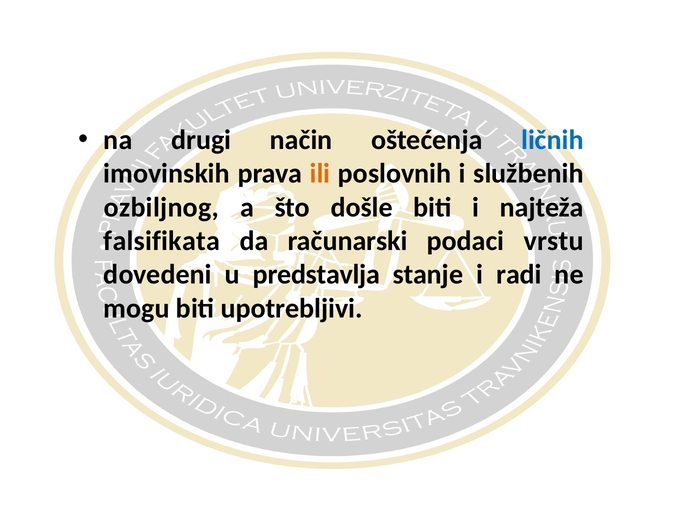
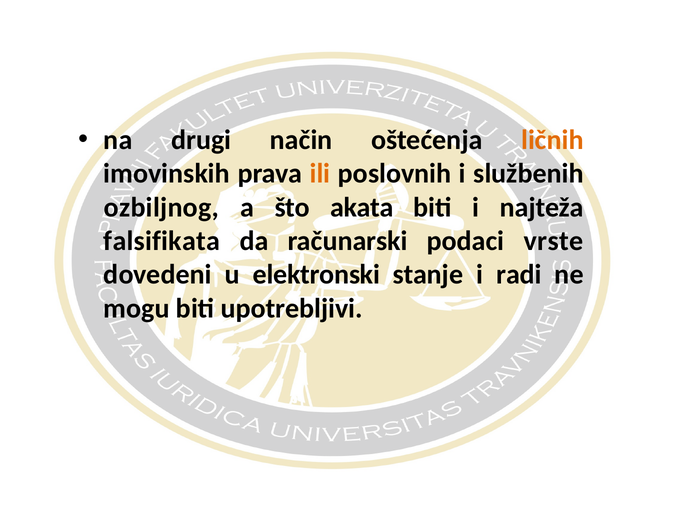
ličnih colour: blue -> orange
došle: došle -> akata
vrstu: vrstu -> vrste
predstavlja: predstavlja -> elektronski
